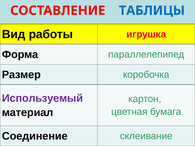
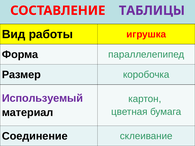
ТАБЛИЦЫ colour: blue -> purple
